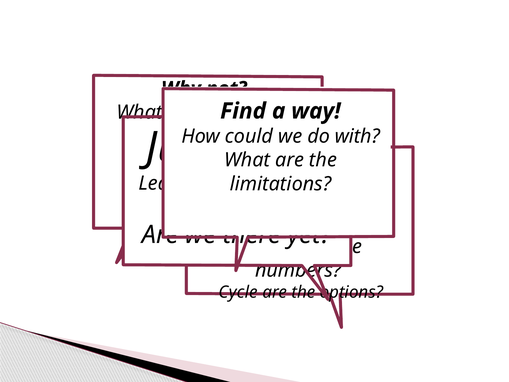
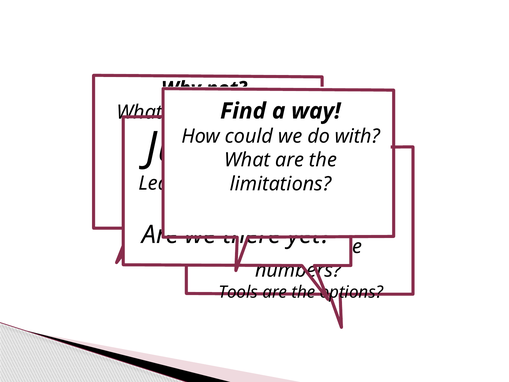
Cycle: Cycle -> Tools
